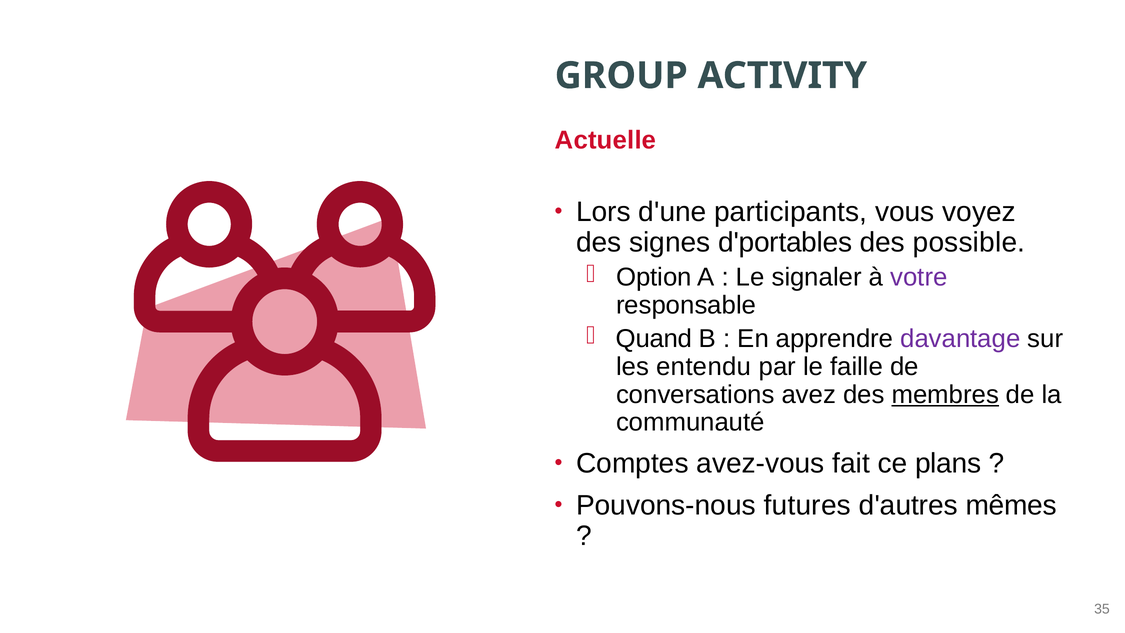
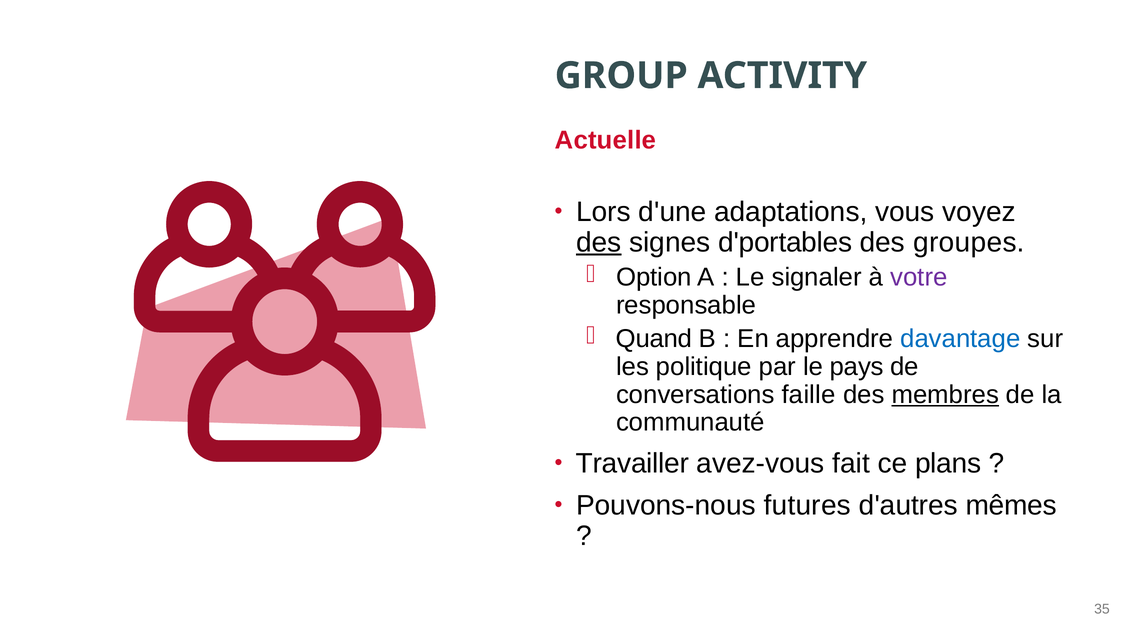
participants: participants -> adaptations
des at (599, 242) underline: none -> present
possible: possible -> groupes
davantage colour: purple -> blue
entendu: entendu -> politique
faille: faille -> pays
avez: avez -> faille
Comptes: Comptes -> Travailler
